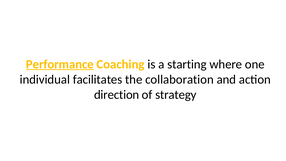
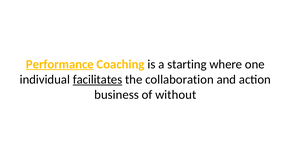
facilitates underline: none -> present
direction: direction -> business
strategy: strategy -> without
